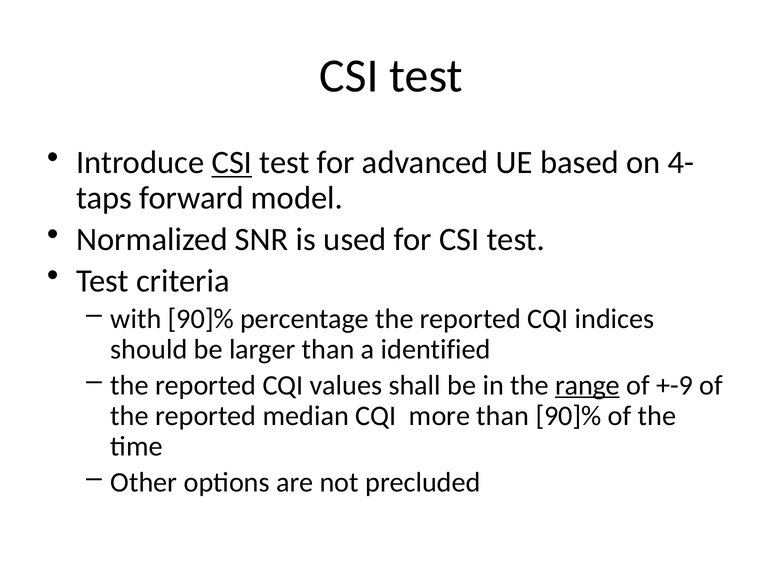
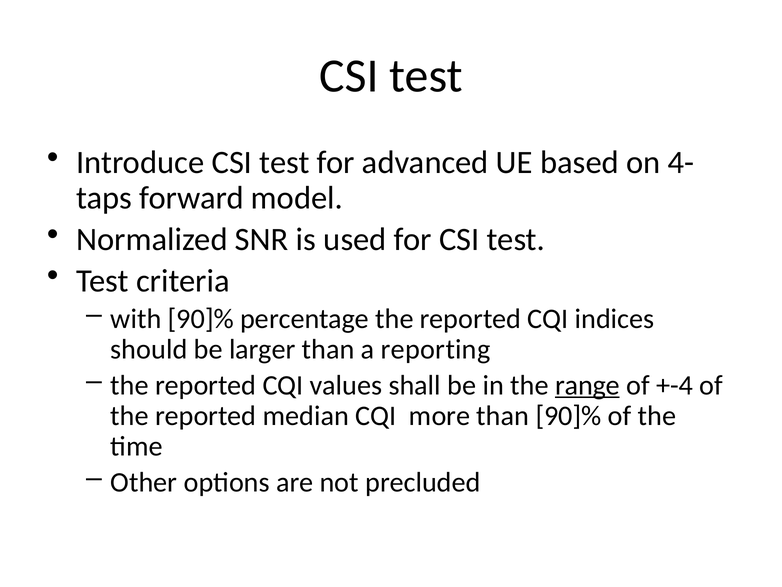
CSI at (232, 163) underline: present -> none
identified: identified -> reporting
+-9: +-9 -> +-4
